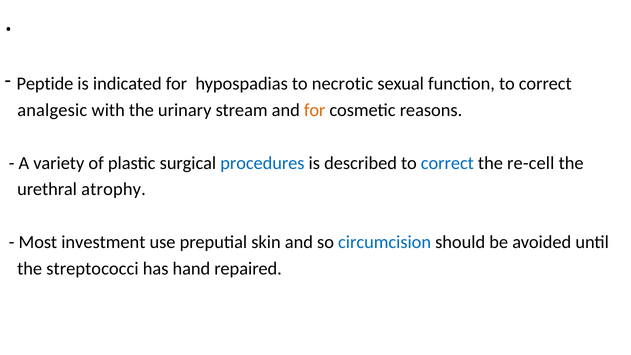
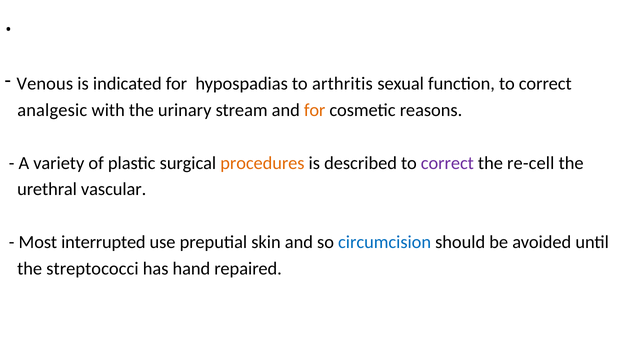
Peptide: Peptide -> Venous
necrotic: necrotic -> arthritis
procedures colour: blue -> orange
correct at (447, 163) colour: blue -> purple
atrophy: atrophy -> vascular
investment: investment -> interrupted
